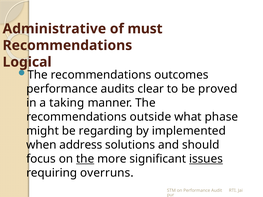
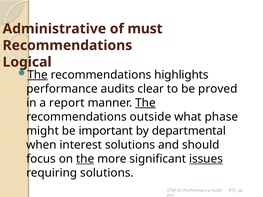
The at (38, 75) underline: none -> present
outcomes: outcomes -> highlights
taking: taking -> report
The at (145, 103) underline: none -> present
regarding: regarding -> important
implemented: implemented -> departmental
address: address -> interest
requiring overruns: overruns -> solutions
